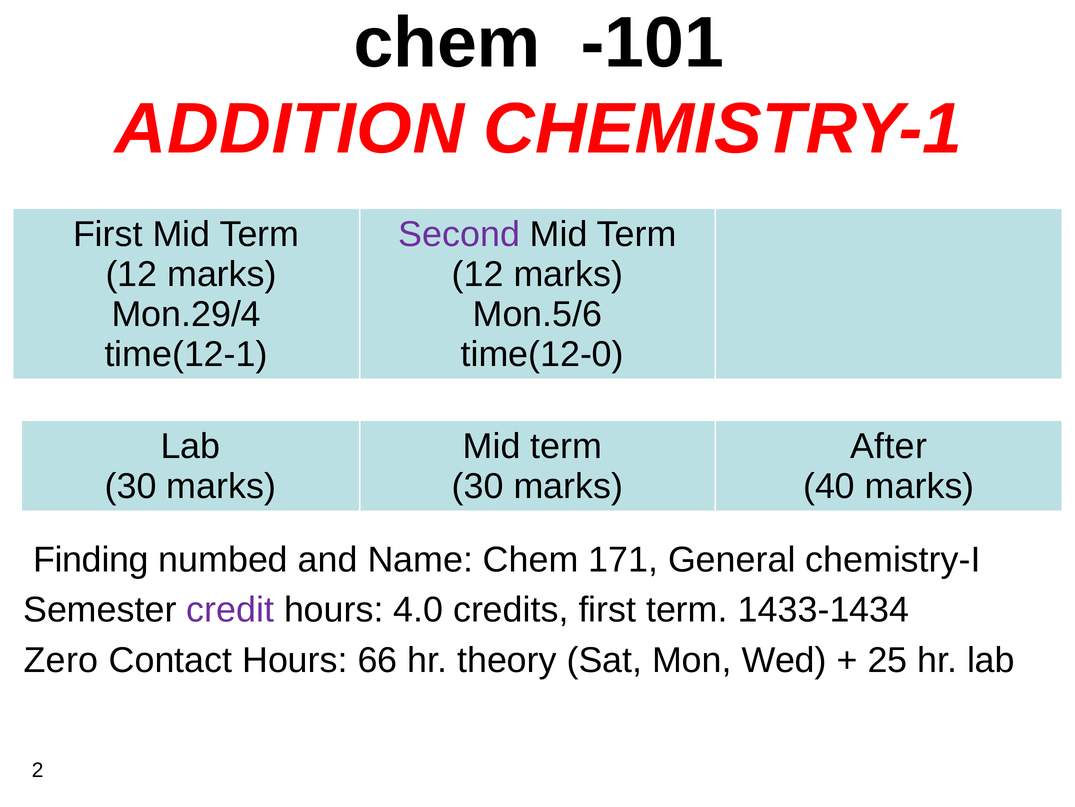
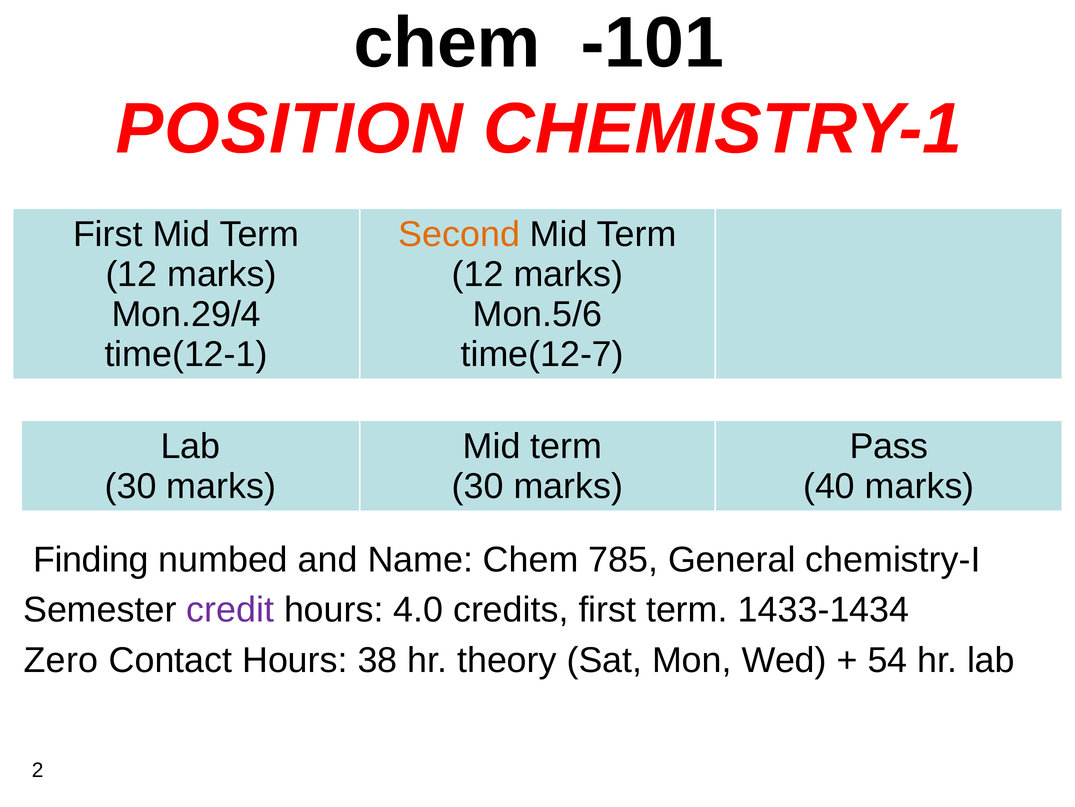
ADDITION: ADDITION -> POSITION
Second colour: purple -> orange
time(12-0: time(12-0 -> time(12-7
After: After -> Pass
171: 171 -> 785
66: 66 -> 38
25: 25 -> 54
